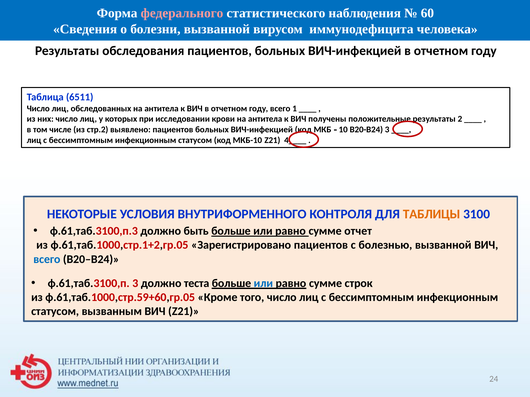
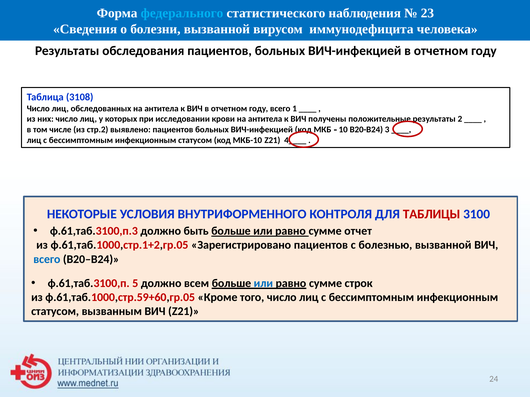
федерального colour: pink -> light blue
60: 60 -> 23
6511: 6511 -> 3108
ТАБЛИЦЫ colour: orange -> red
ф.61,таб.3100,п 3: 3 -> 5
теста: теста -> всем
